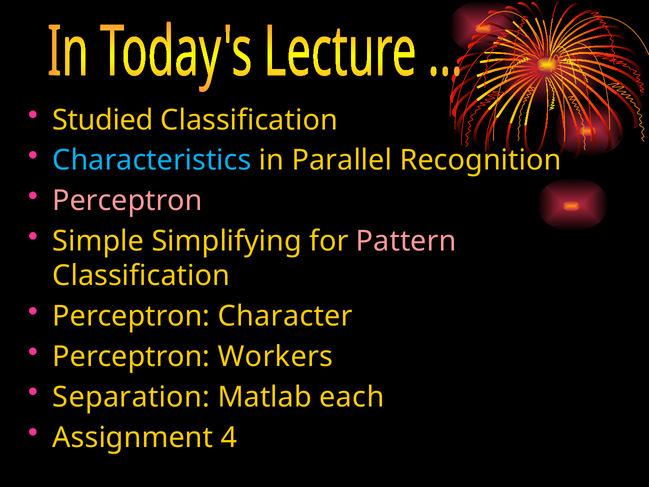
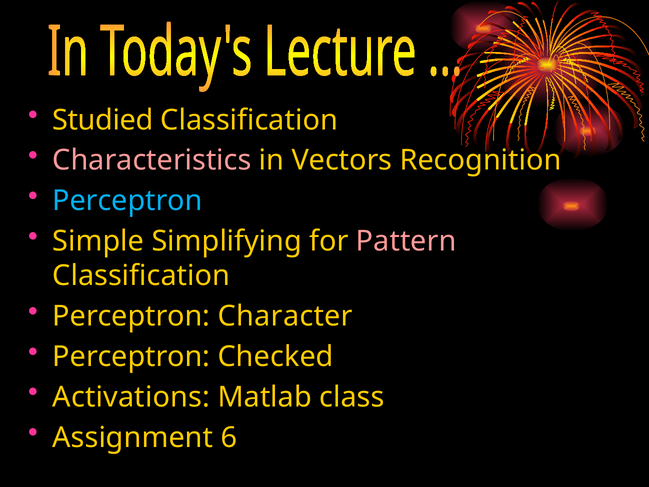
Characteristics colour: light blue -> pink
Parallel: Parallel -> Vectors
Perceptron at (128, 201) colour: pink -> light blue
Workers: Workers -> Checked
Separation: Separation -> Activations
each: each -> class
4: 4 -> 6
